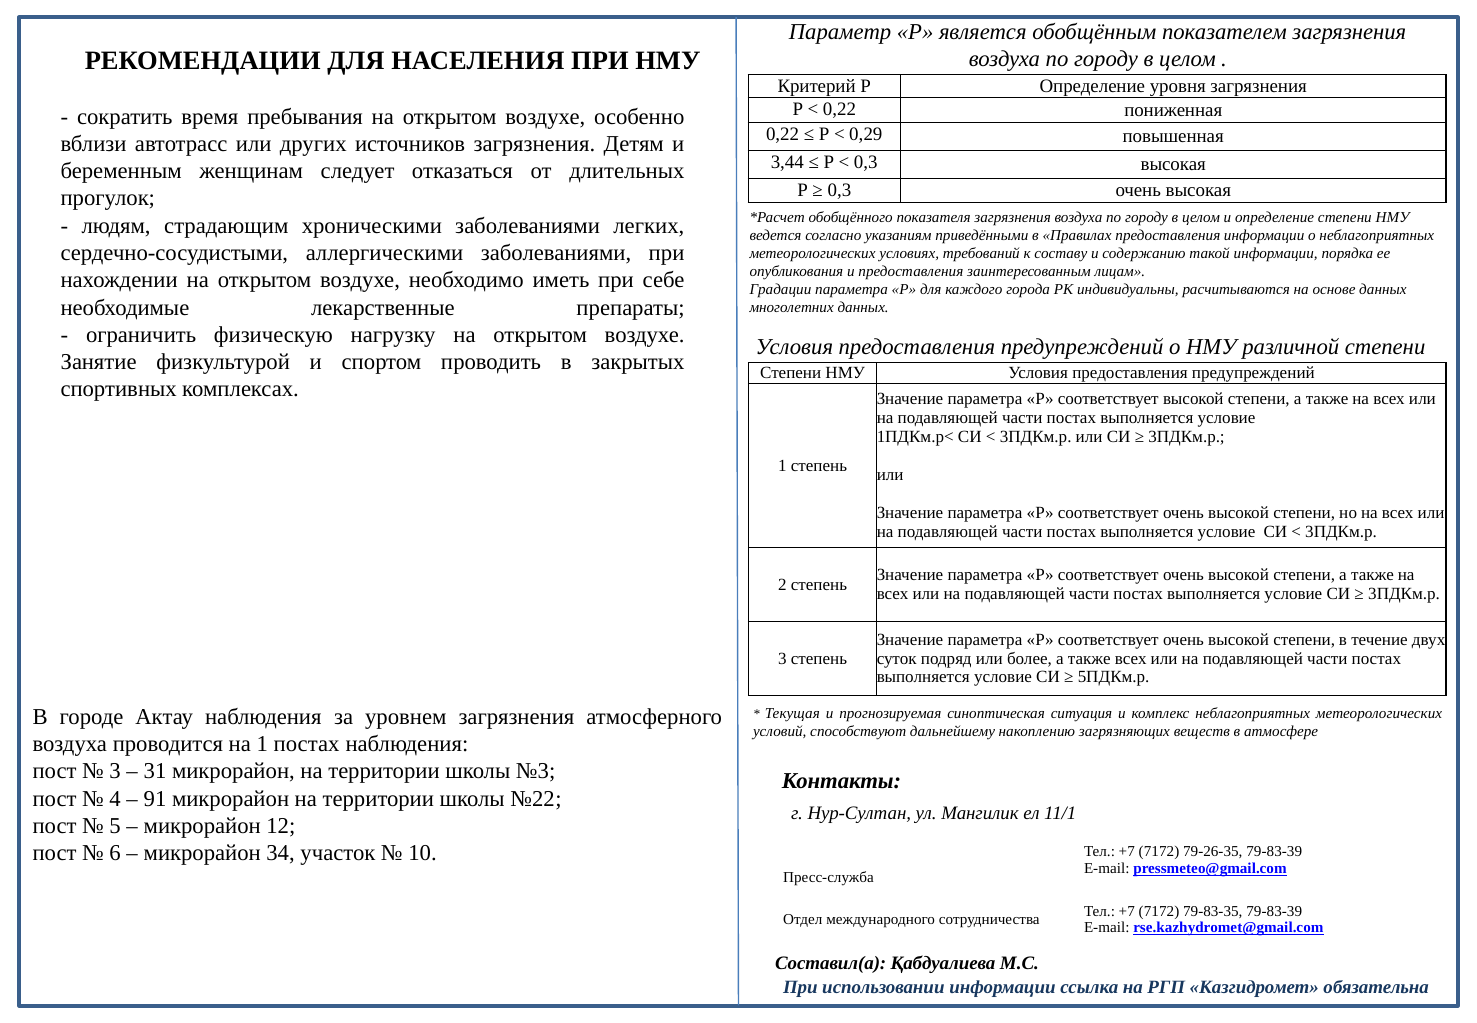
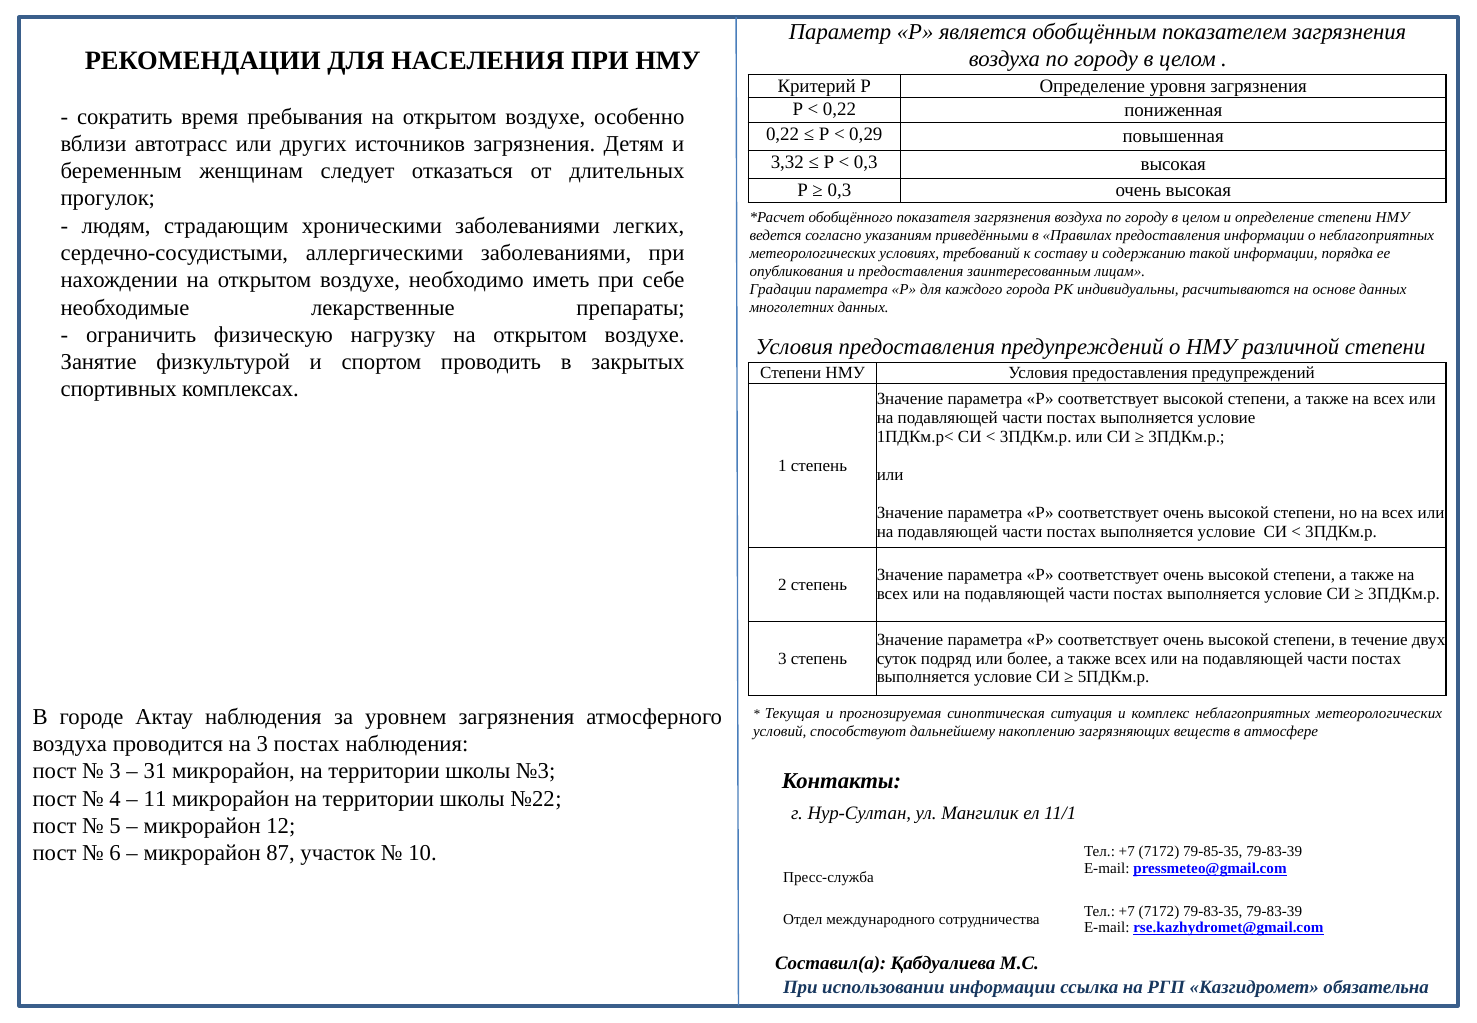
3,44: 3,44 -> 3,32
на 1: 1 -> 3
91: 91 -> 11
34: 34 -> 87
79-26-35: 79-26-35 -> 79-85-35
